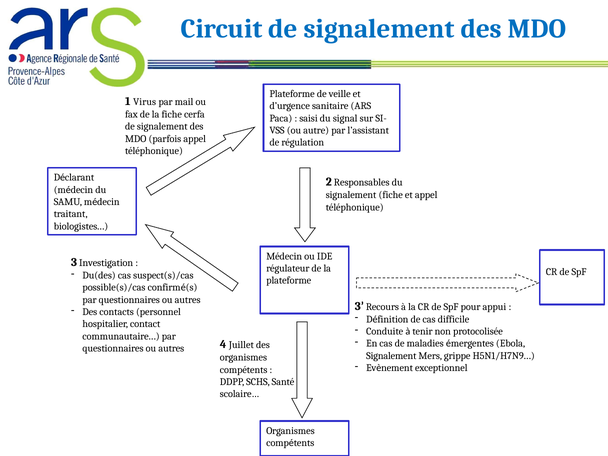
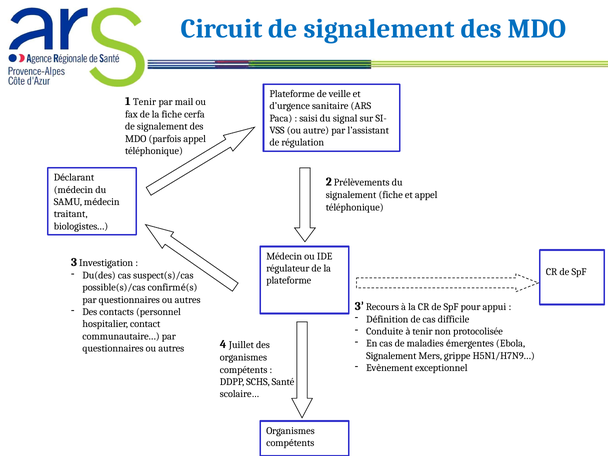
1 Virus: Virus -> Tenir
Responsables: Responsables -> Prélèvements
